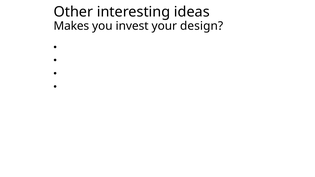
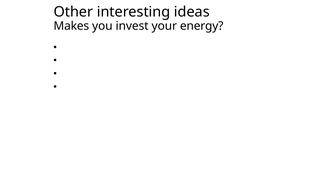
design: design -> energy
